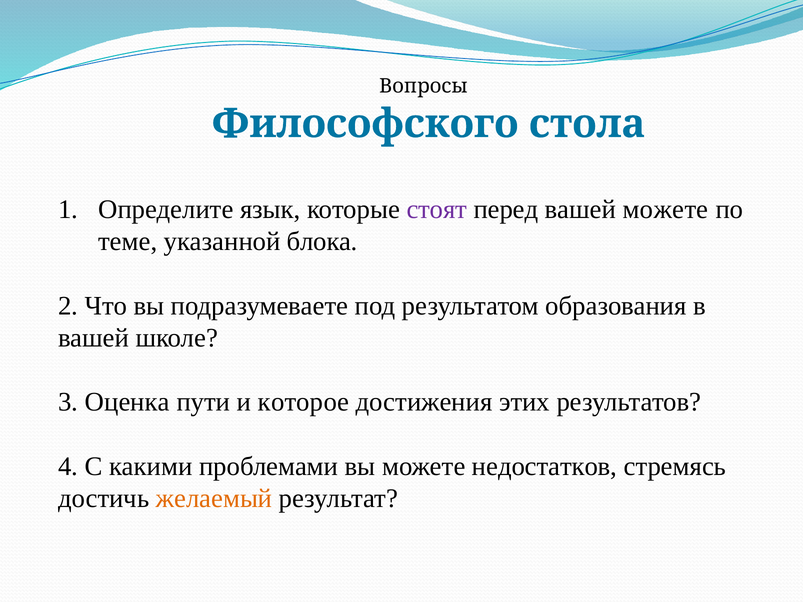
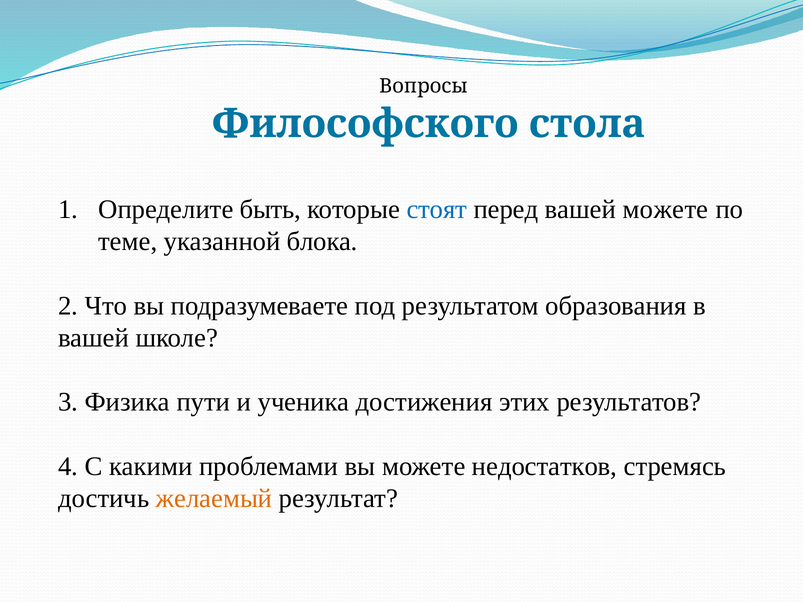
язык: язык -> быть
стоят colour: purple -> blue
Оценка: Оценка -> Физика
которое: которое -> ученика
